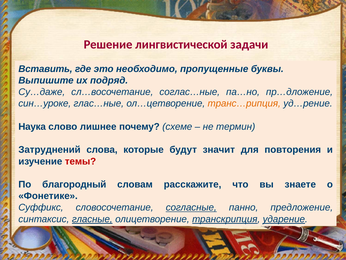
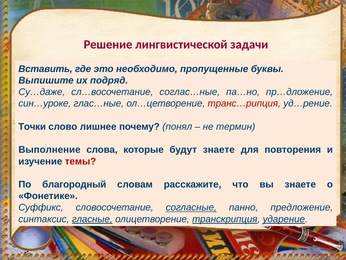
транс…рипция colour: orange -> red
Наука: Наука -> Точки
схеме: схеме -> понял
Затруднений: Затруднений -> Выполнение
будут значит: значит -> знаете
